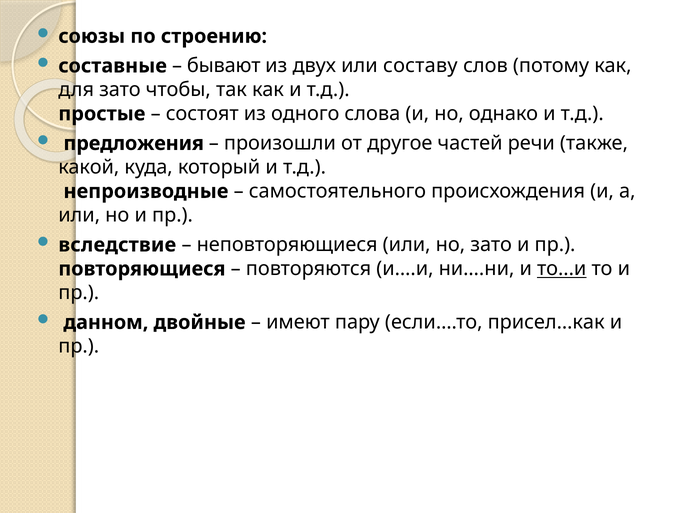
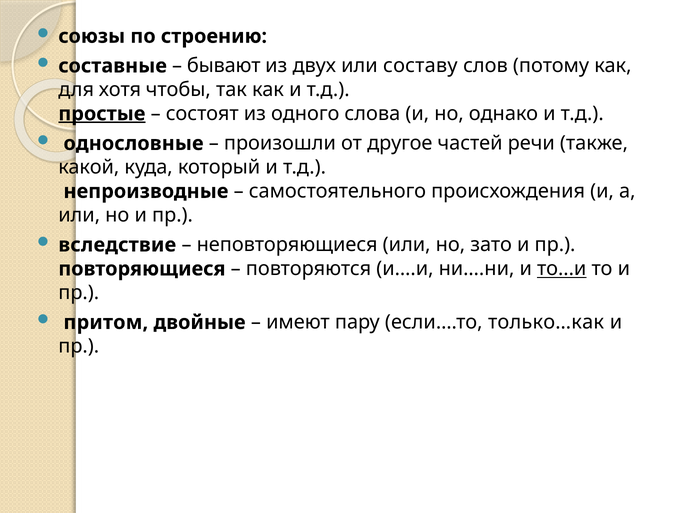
для зато: зато -> хотя
простые underline: none -> present
предложения: предложения -> однословные
данном: данном -> притом
присел…как: присел…как -> только…как
